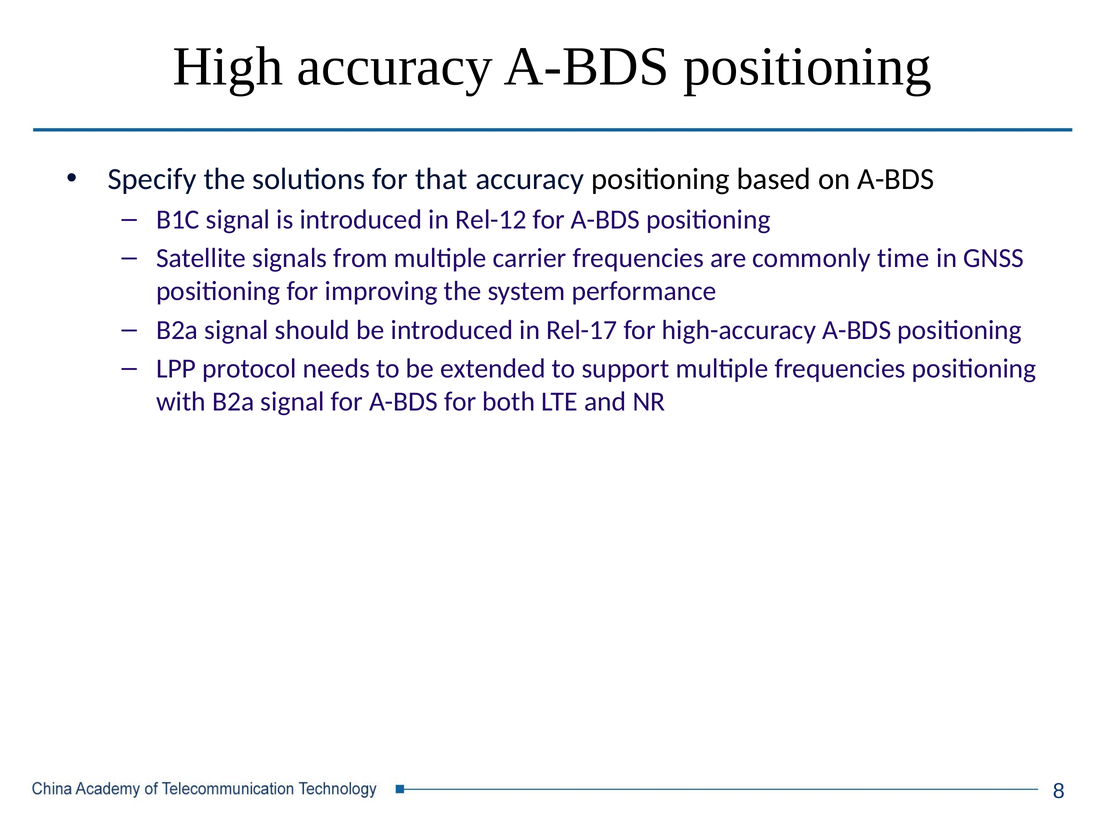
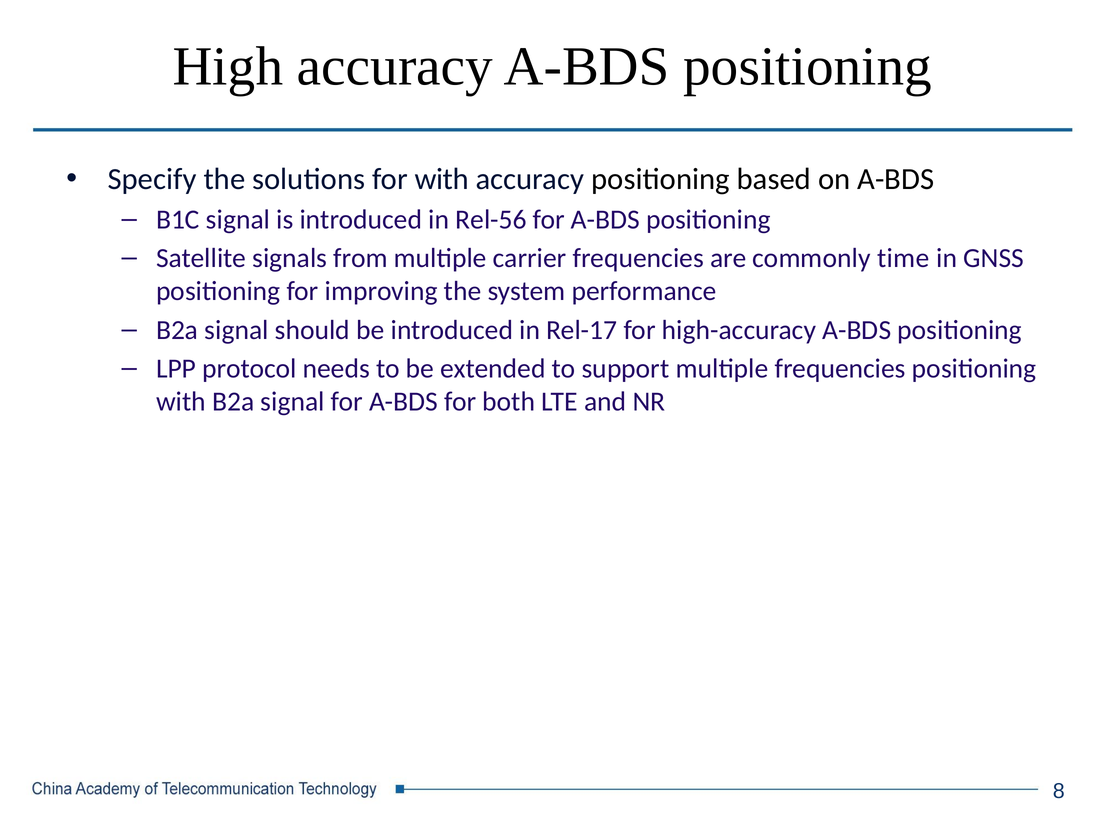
for that: that -> with
Rel-12: Rel-12 -> Rel-56
